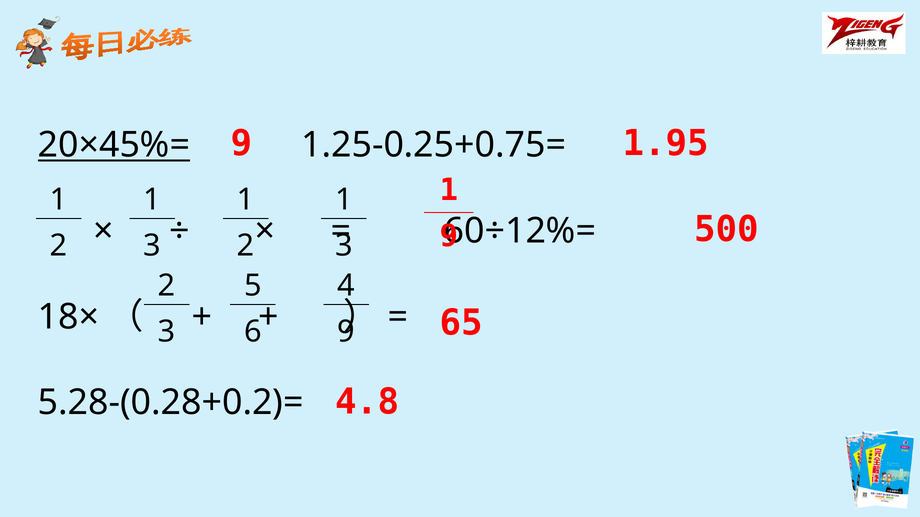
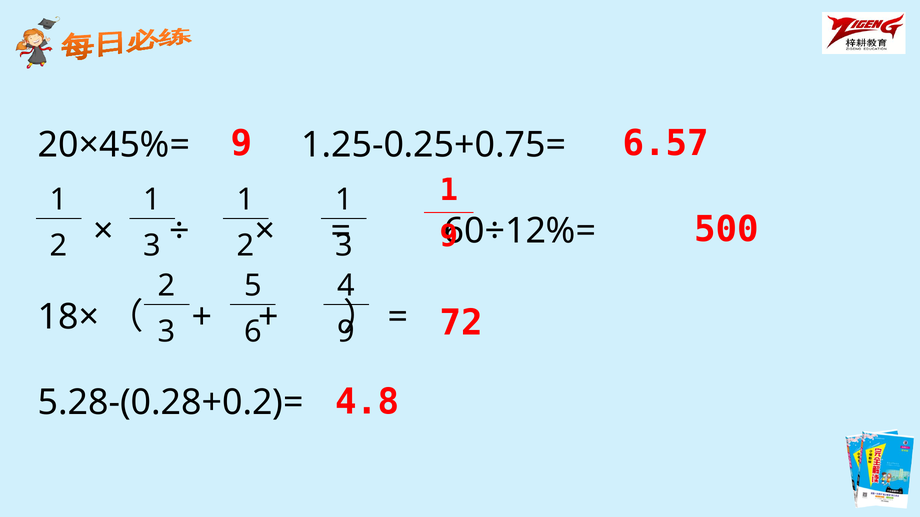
1.95: 1.95 -> 6.57
20×45%= underline: present -> none
65: 65 -> 72
